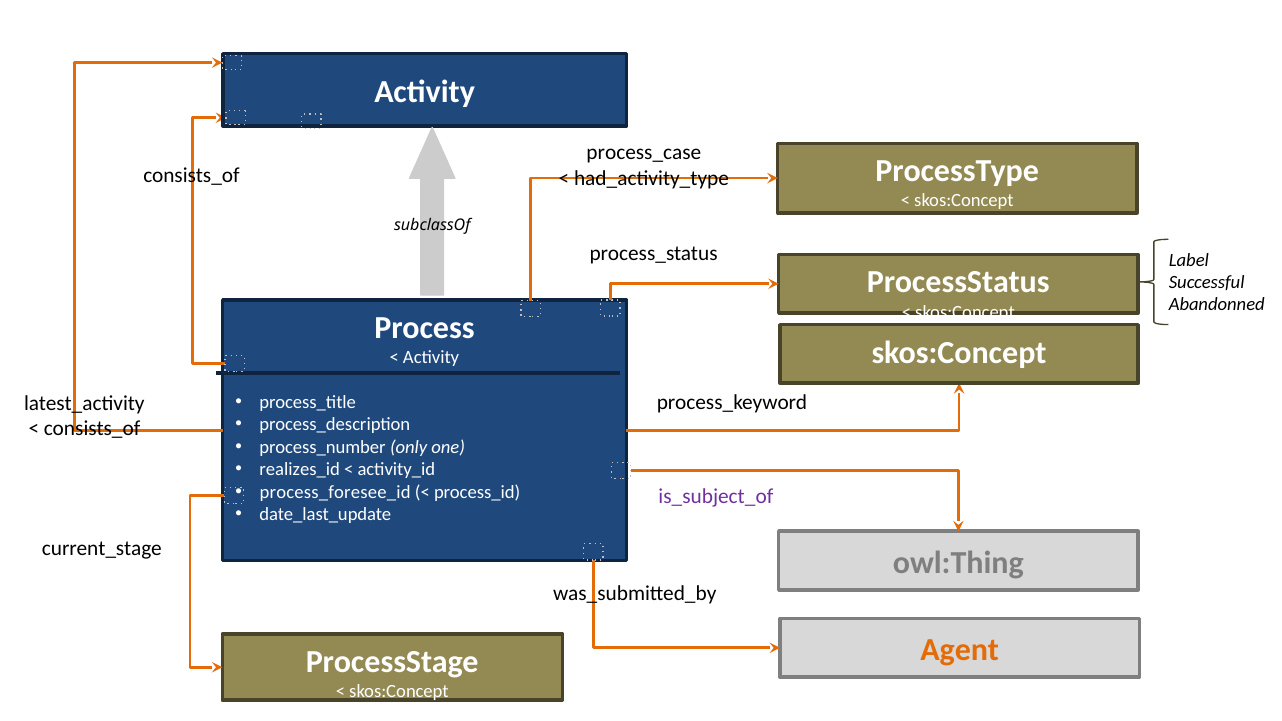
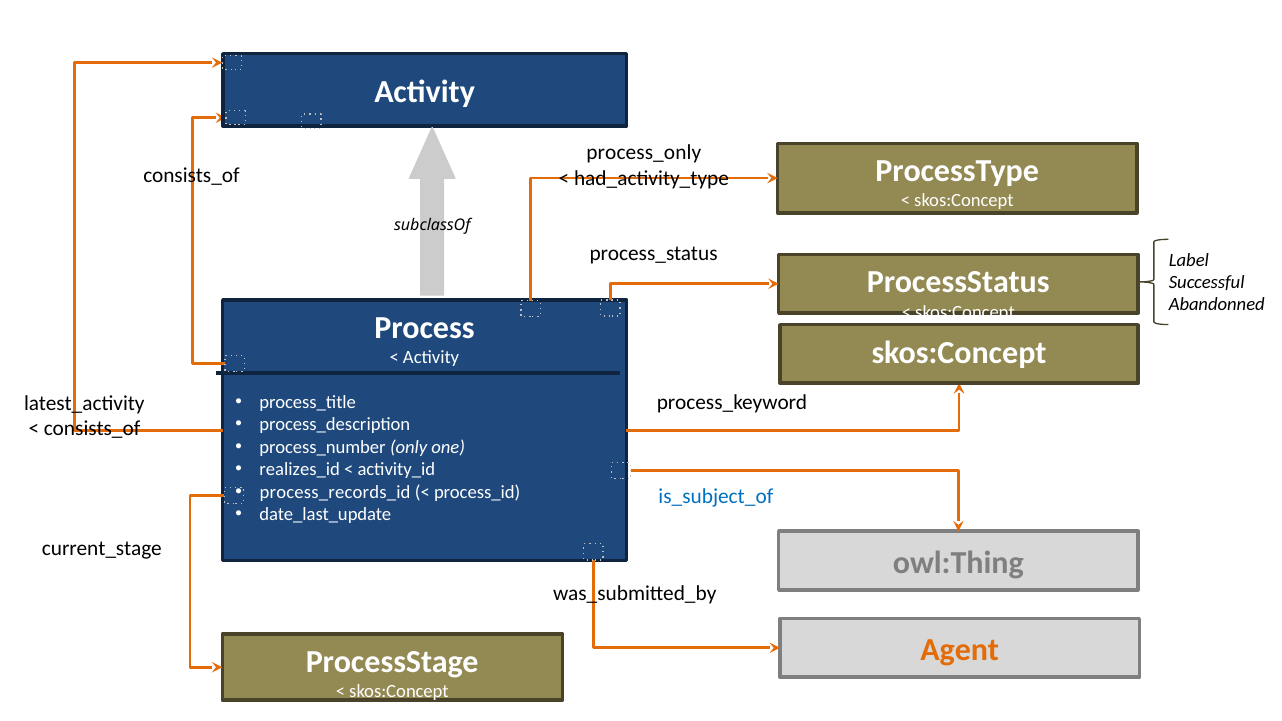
process_case: process_case -> process_only
process_foresee_id: process_foresee_id -> process_records_id
is_subject_of colour: purple -> blue
